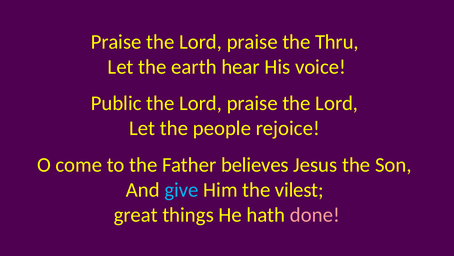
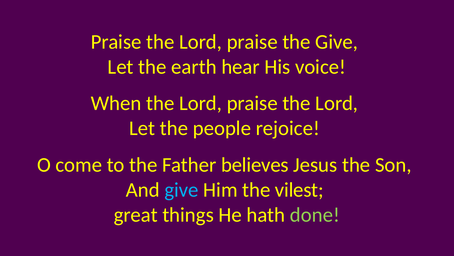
the Thru: Thru -> Give
Public: Public -> When
done colour: pink -> light green
